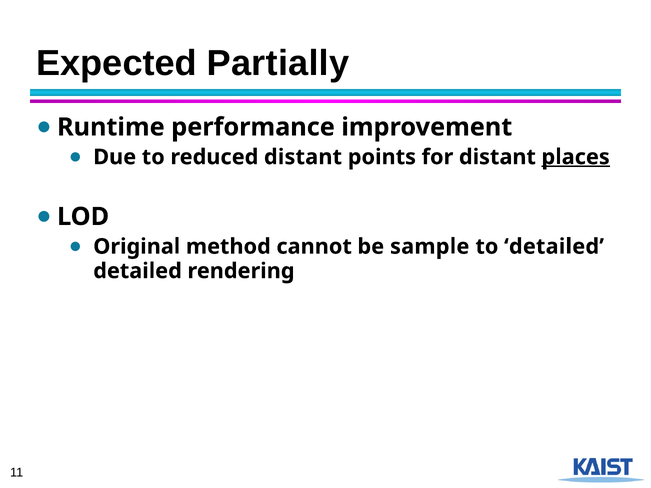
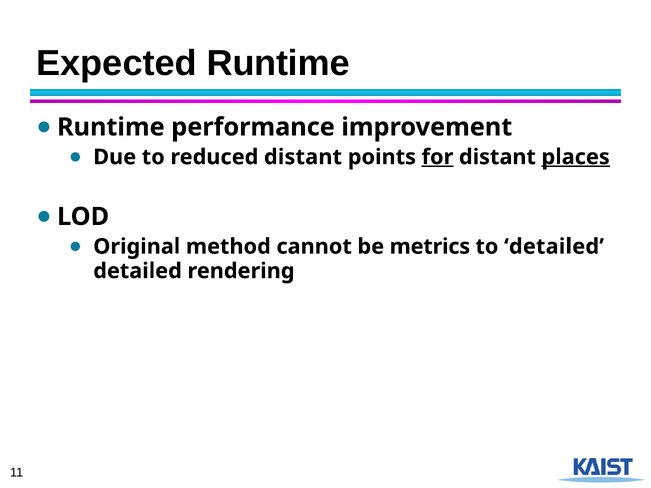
Expected Partially: Partially -> Runtime
for underline: none -> present
sample: sample -> metrics
